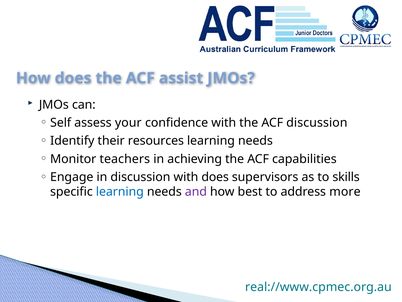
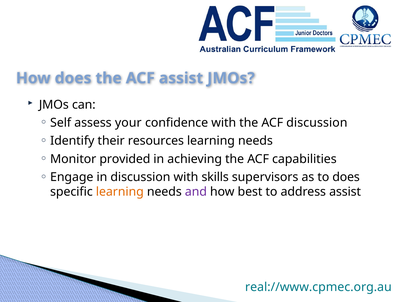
teachers: teachers -> provided
with does: does -> skills
to skills: skills -> does
learning at (120, 192) colour: blue -> orange
address more: more -> assist
